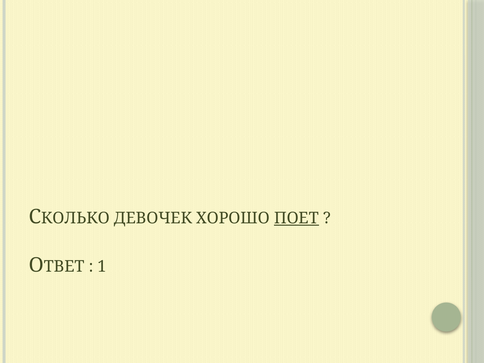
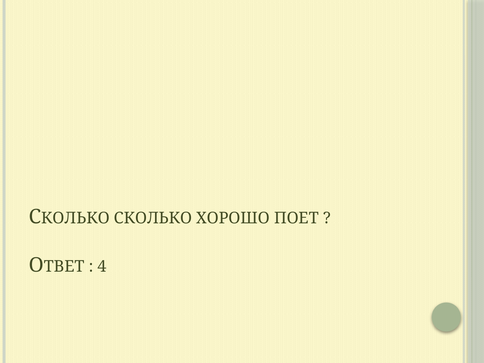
ДЕВОЧЕК: ДЕВОЧЕК -> СКОЛЬКО
ПОЕТ underline: present -> none
1: 1 -> 4
